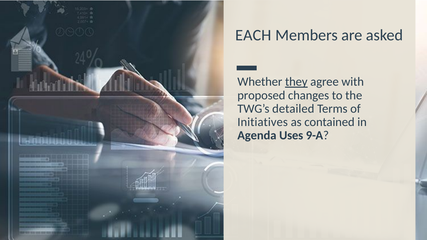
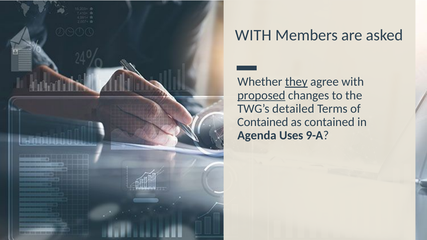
EACH at (253, 35): EACH -> WITH
proposed underline: none -> present
Initiatives at (263, 122): Initiatives -> Contained
